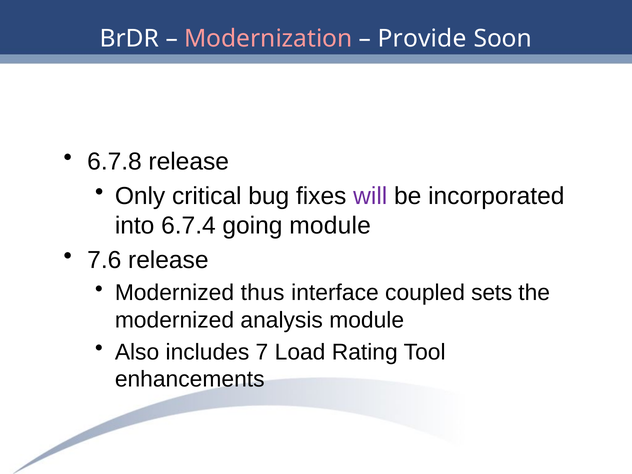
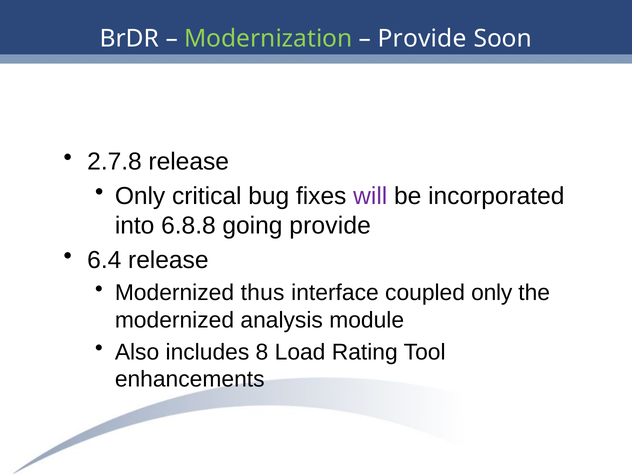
Modernization colour: pink -> light green
6.7.8: 6.7.8 -> 2.7.8
6.7.4: 6.7.4 -> 6.8.8
going module: module -> provide
7.6: 7.6 -> 6.4
coupled sets: sets -> only
7: 7 -> 8
